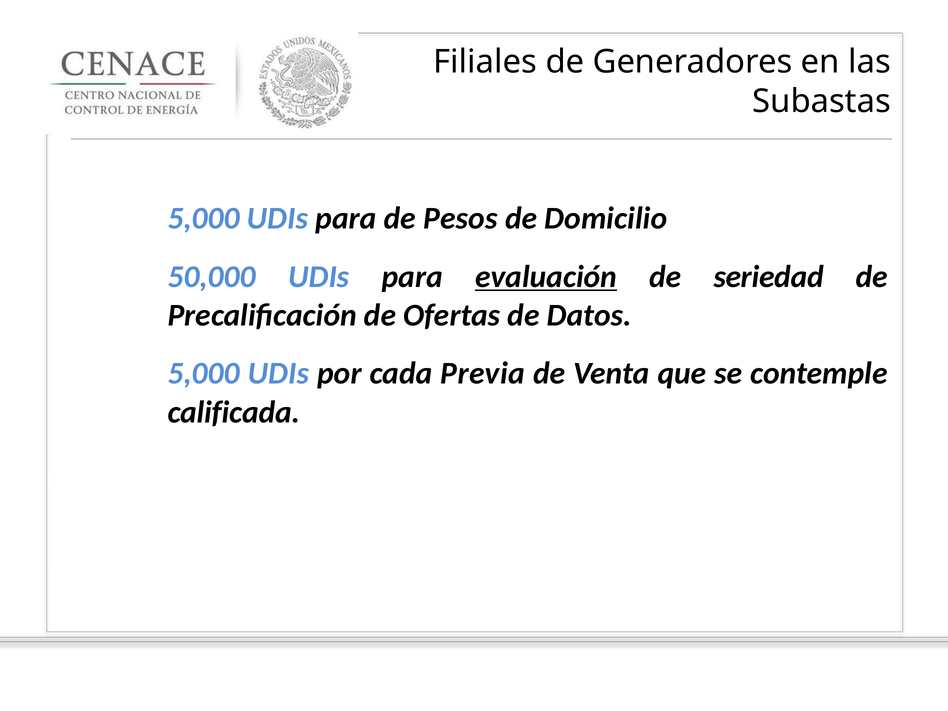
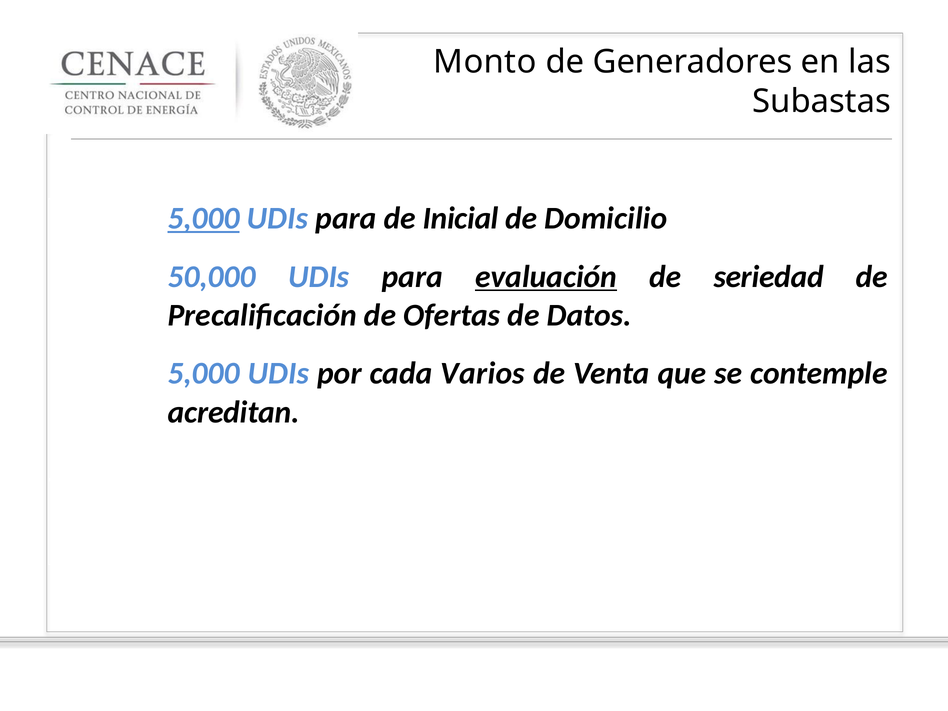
Filiales: Filiales -> Monto
5,000 at (204, 218) underline: none -> present
Pesos: Pesos -> Inicial
Previa: Previa -> Varios
calificada: calificada -> acreditan
